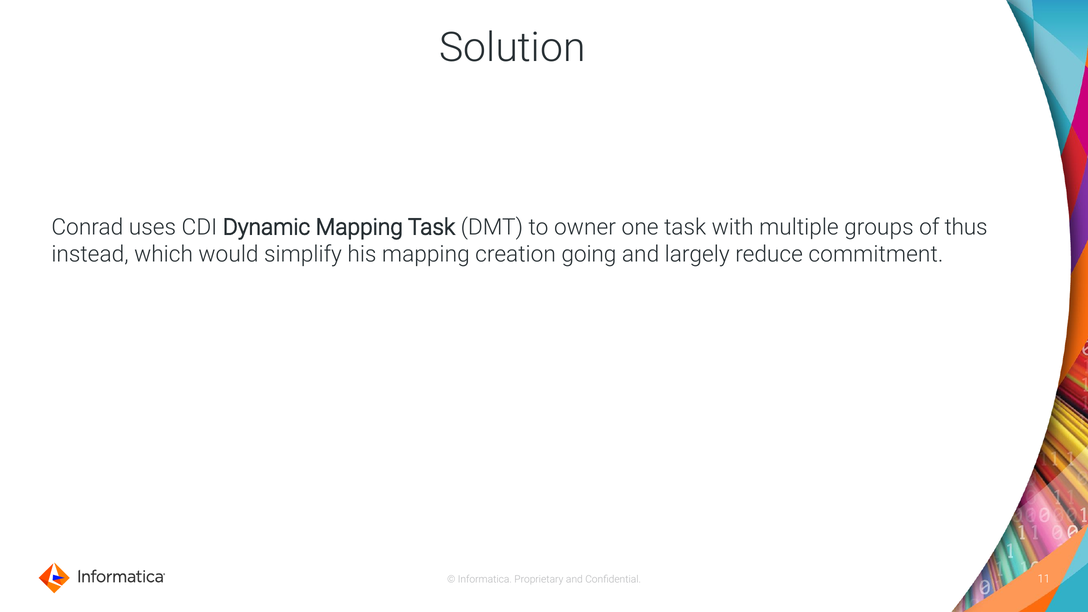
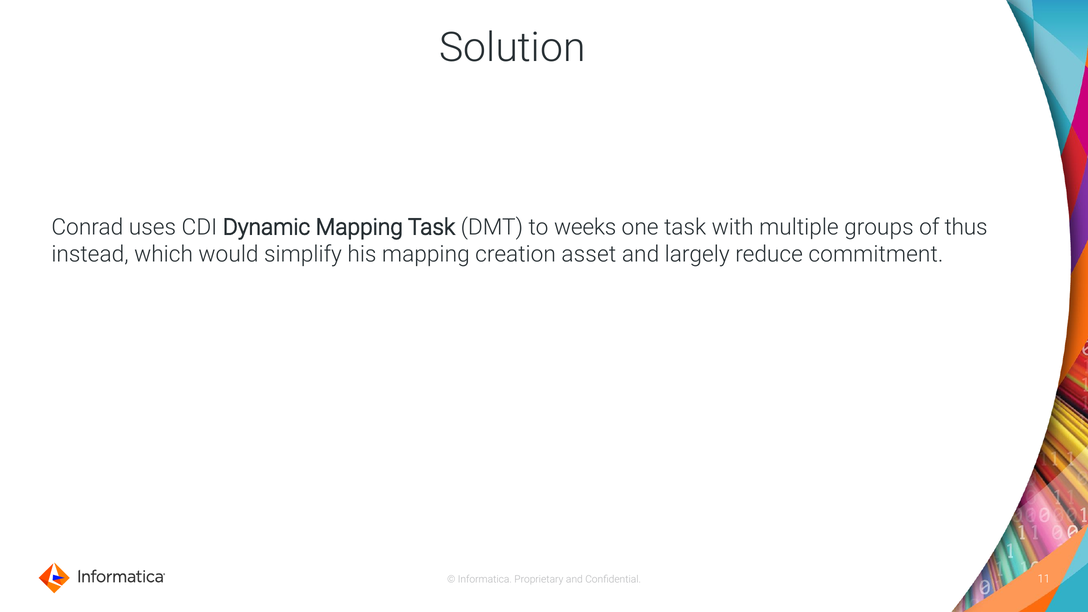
owner: owner -> weeks
going: going -> asset
